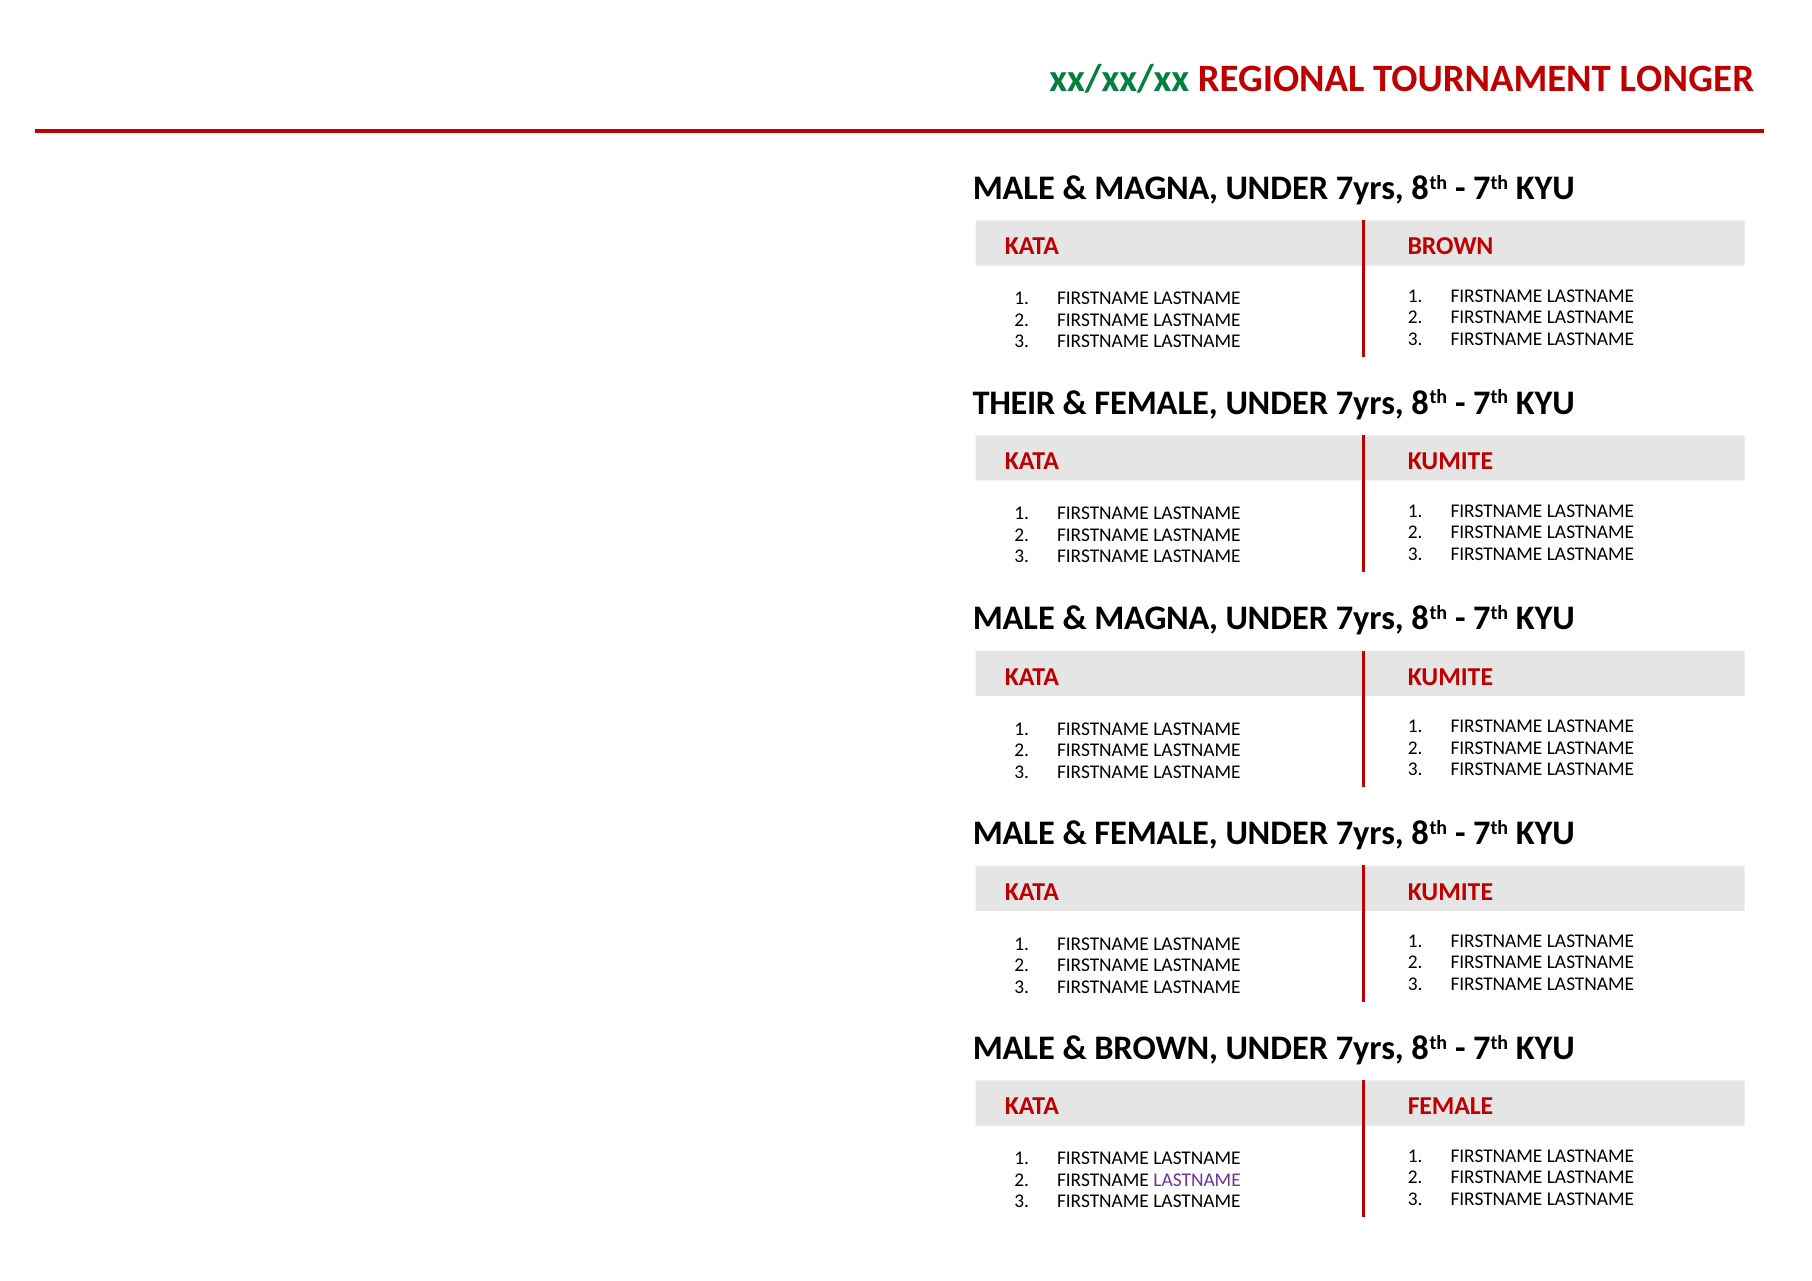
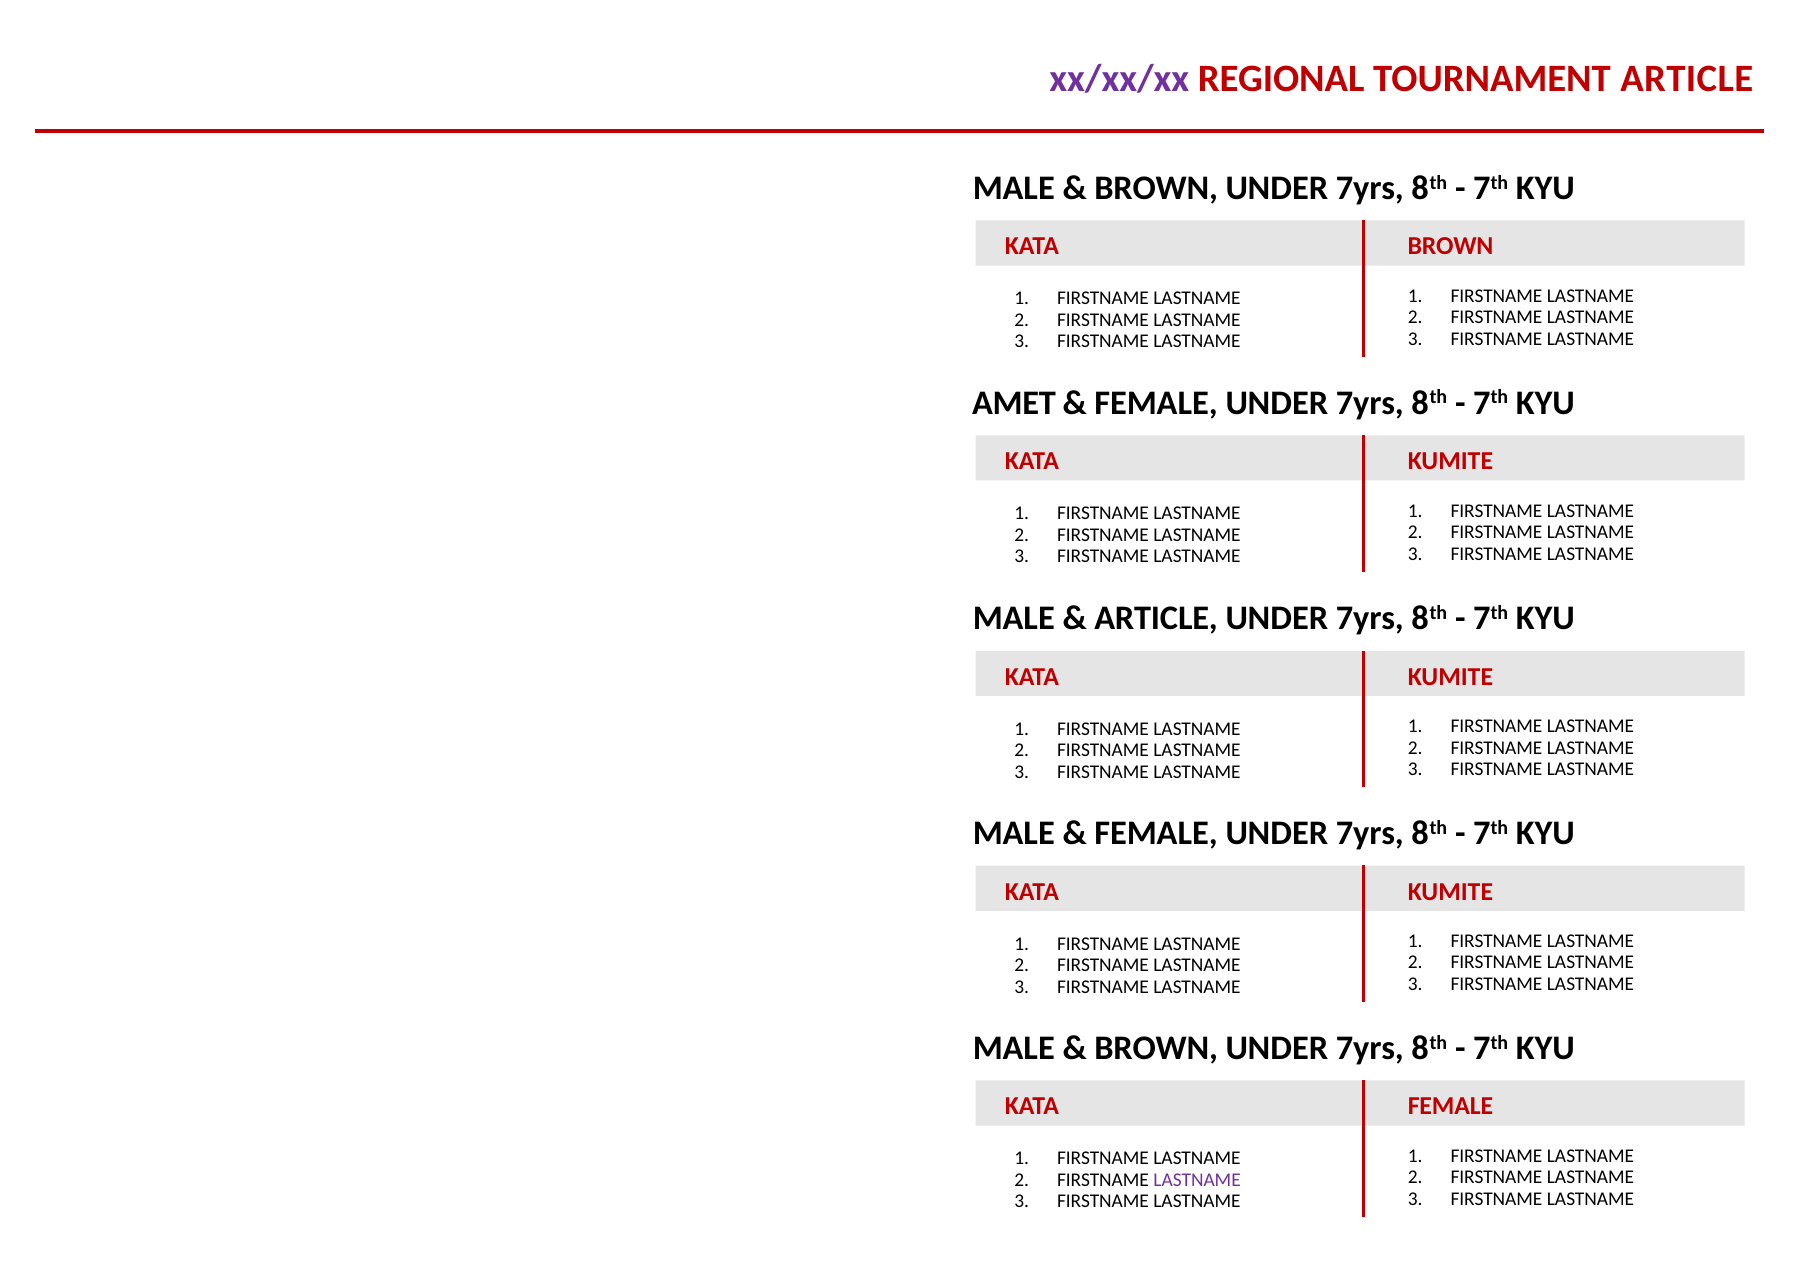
xx/xx/xx colour: green -> purple
TOURNAMENT LONGER: LONGER -> ARTICLE
MAGNA at (1156, 188): MAGNA -> BROWN
THEIR: THEIR -> AMET
MAGNA at (1156, 619): MAGNA -> ARTICLE
